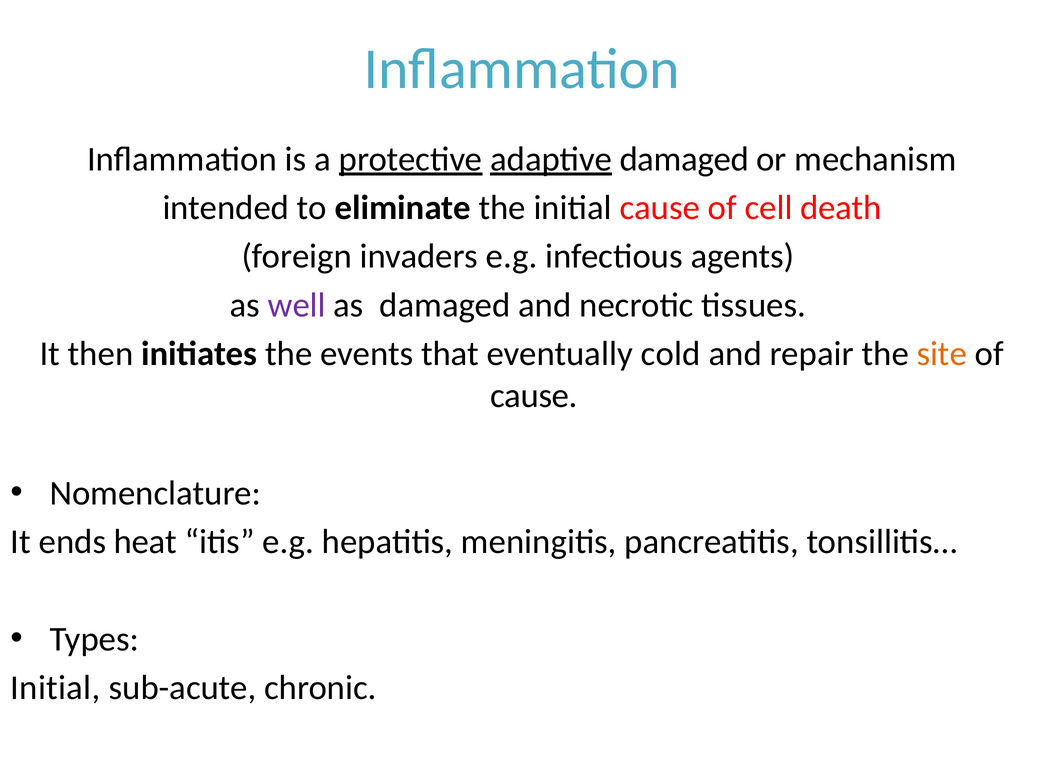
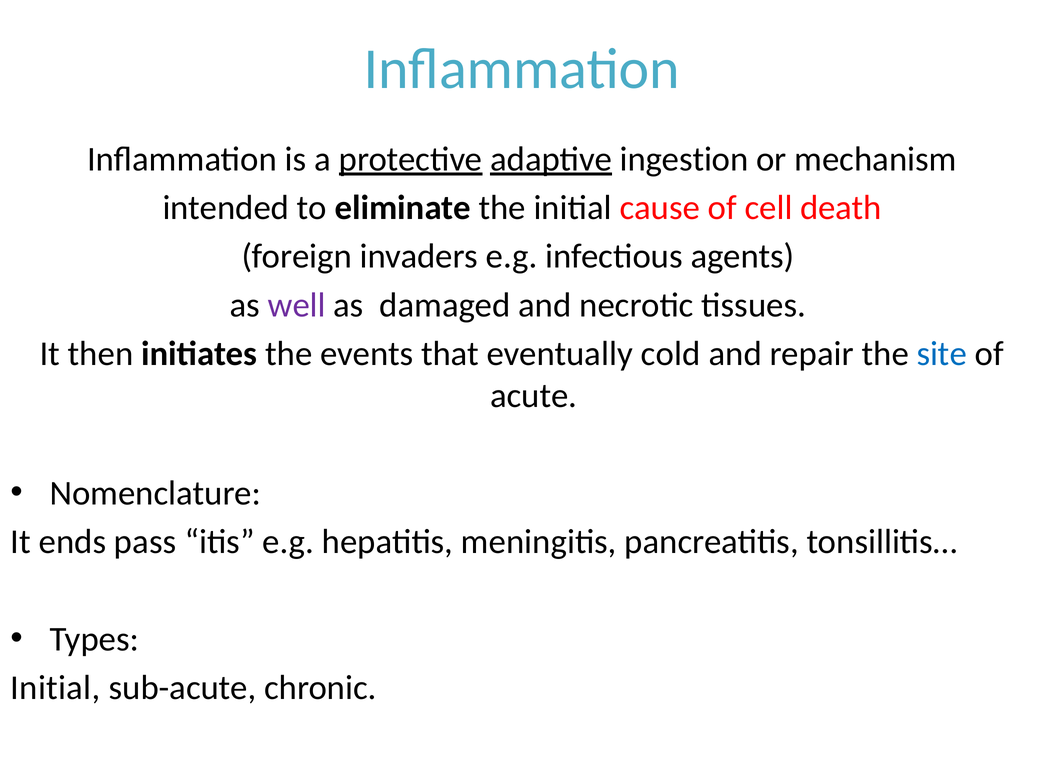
adaptive damaged: damaged -> ingestion
site colour: orange -> blue
cause at (534, 396): cause -> acute
heat: heat -> pass
